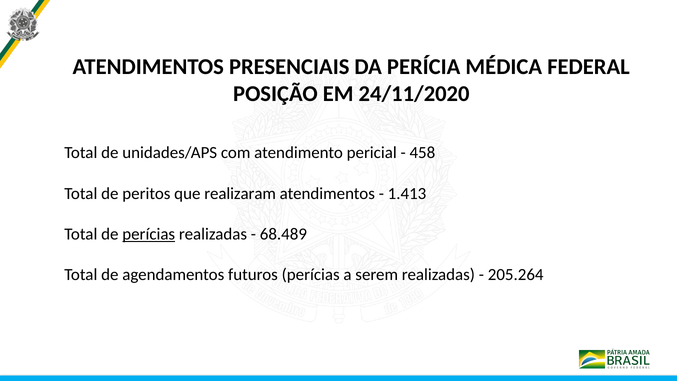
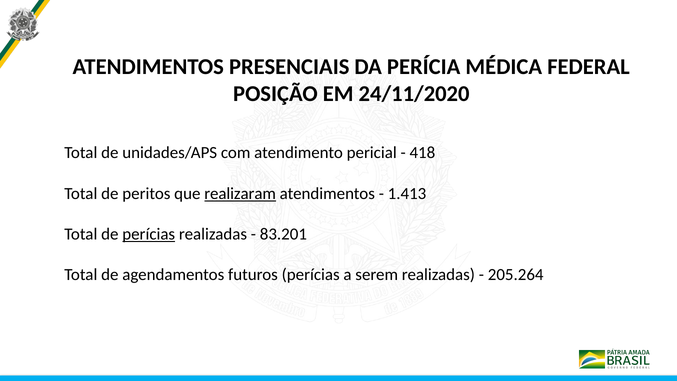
458: 458 -> 418
realizaram underline: none -> present
68.489: 68.489 -> 83.201
